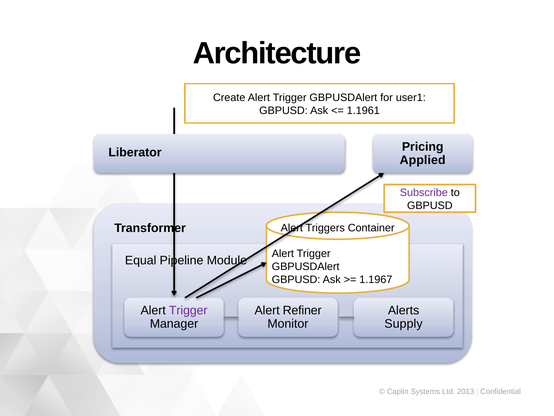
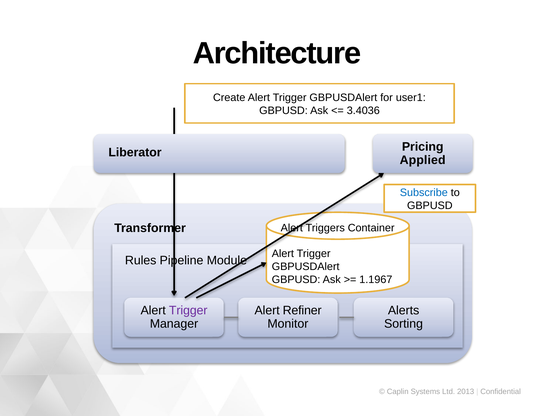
1.1961: 1.1961 -> 3.4036
Subscribe colour: purple -> blue
Equal: Equal -> Rules
Supply: Supply -> Sorting
